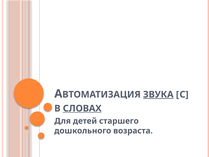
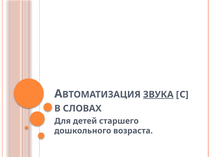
СЛОВАХ underline: present -> none
